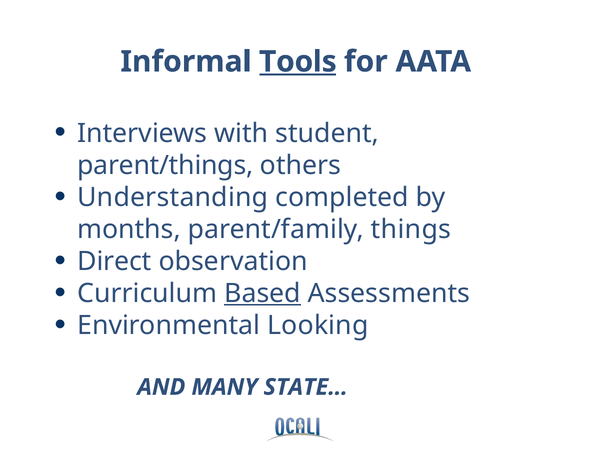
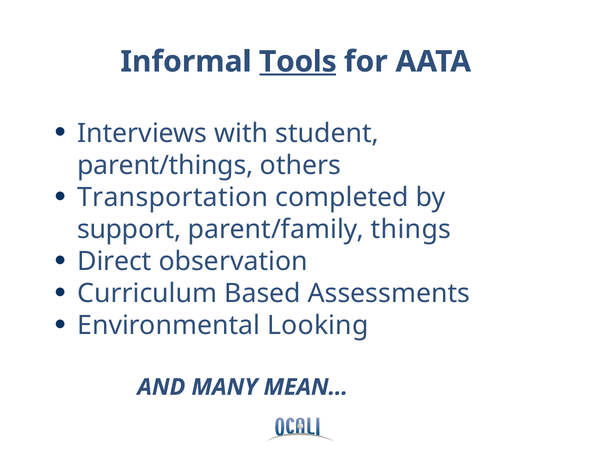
Understanding: Understanding -> Transportation
months: months -> support
Based underline: present -> none
STATE…: STATE… -> MEAN…
